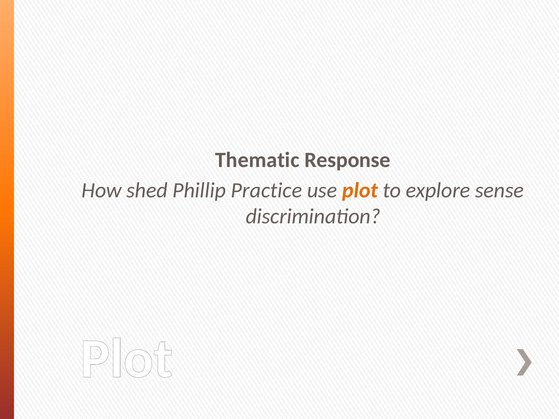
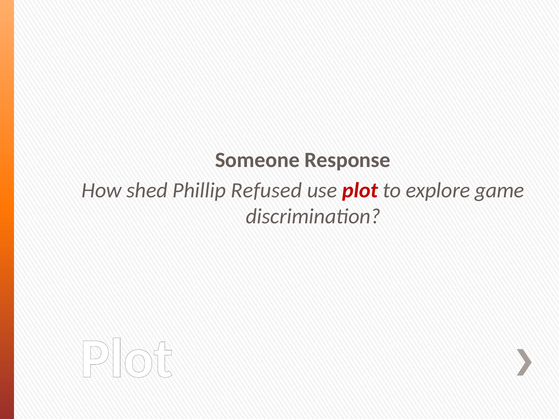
Thematic: Thematic -> Someone
Practice: Practice -> Refused
plot at (360, 190) colour: orange -> red
sense: sense -> game
